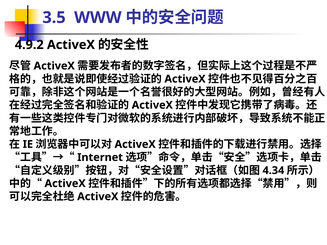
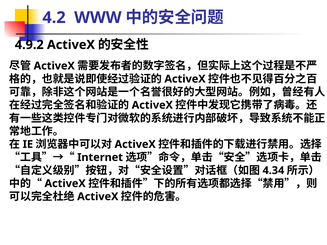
3.5: 3.5 -> 4.2
